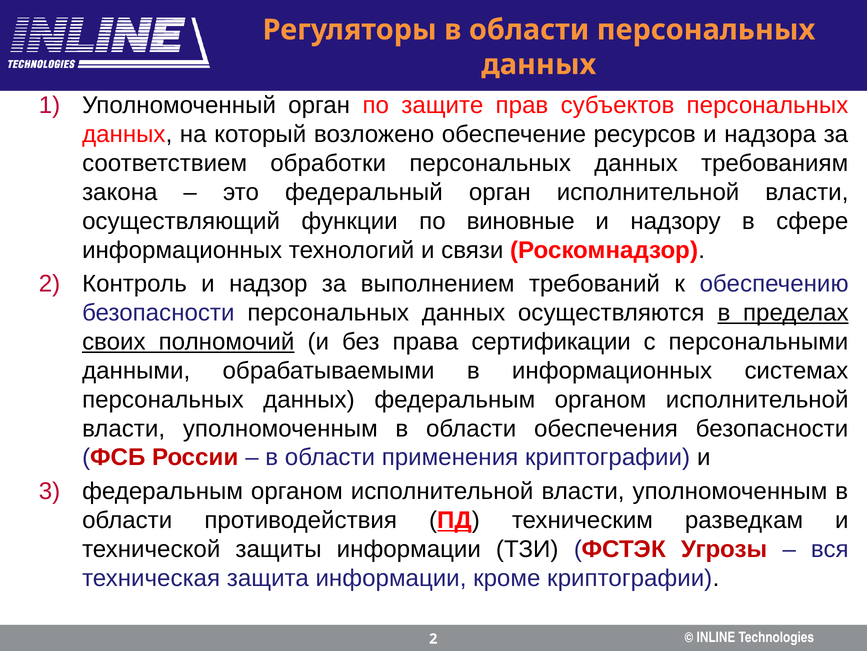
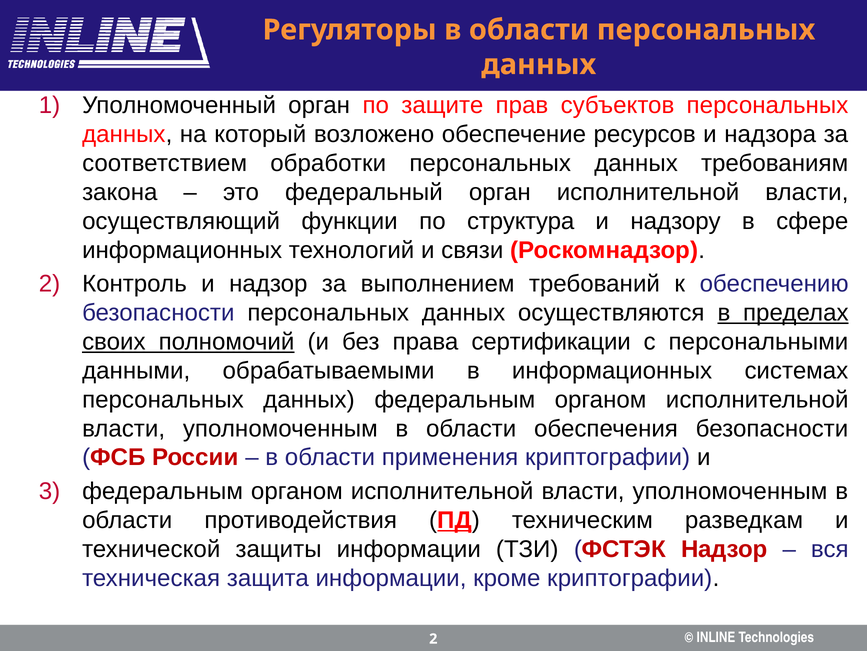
виновные: виновные -> структура
ФСТЭК Угрозы: Угрозы -> Надзор
